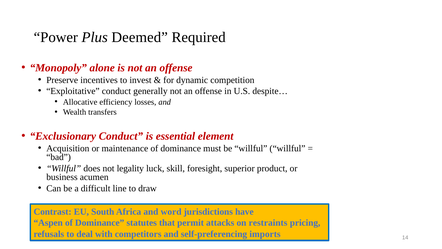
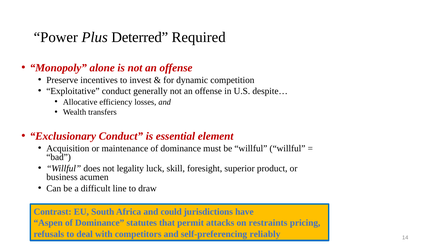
Deemed: Deemed -> Deterred
word: word -> could
imports: imports -> reliably
